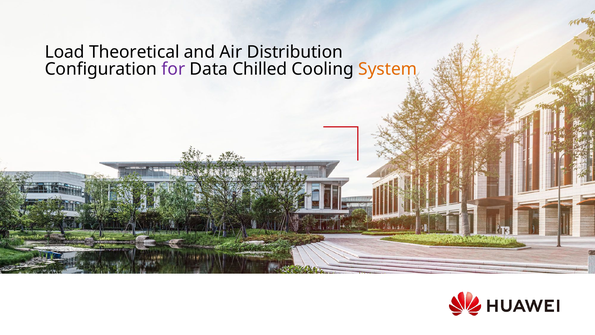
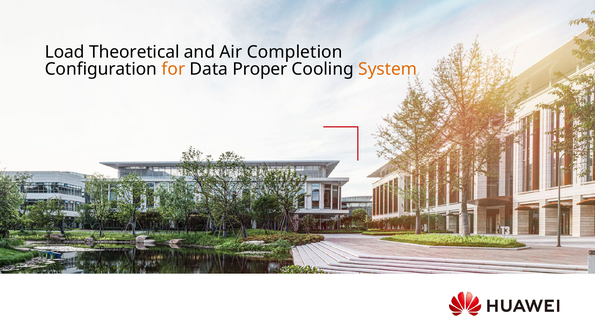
Distribution: Distribution -> Completion
for colour: purple -> orange
Chilled: Chilled -> Proper
